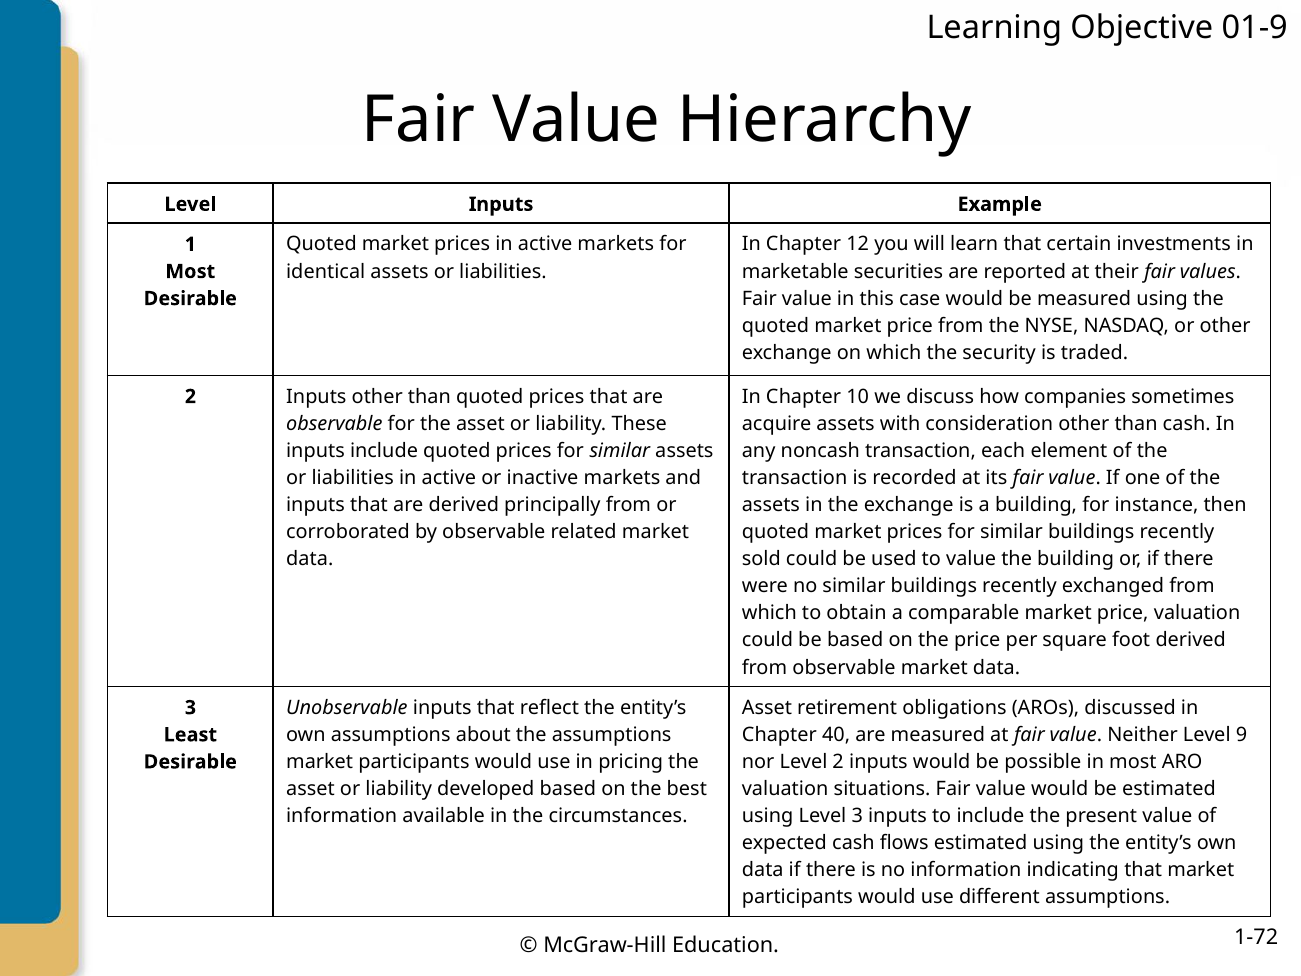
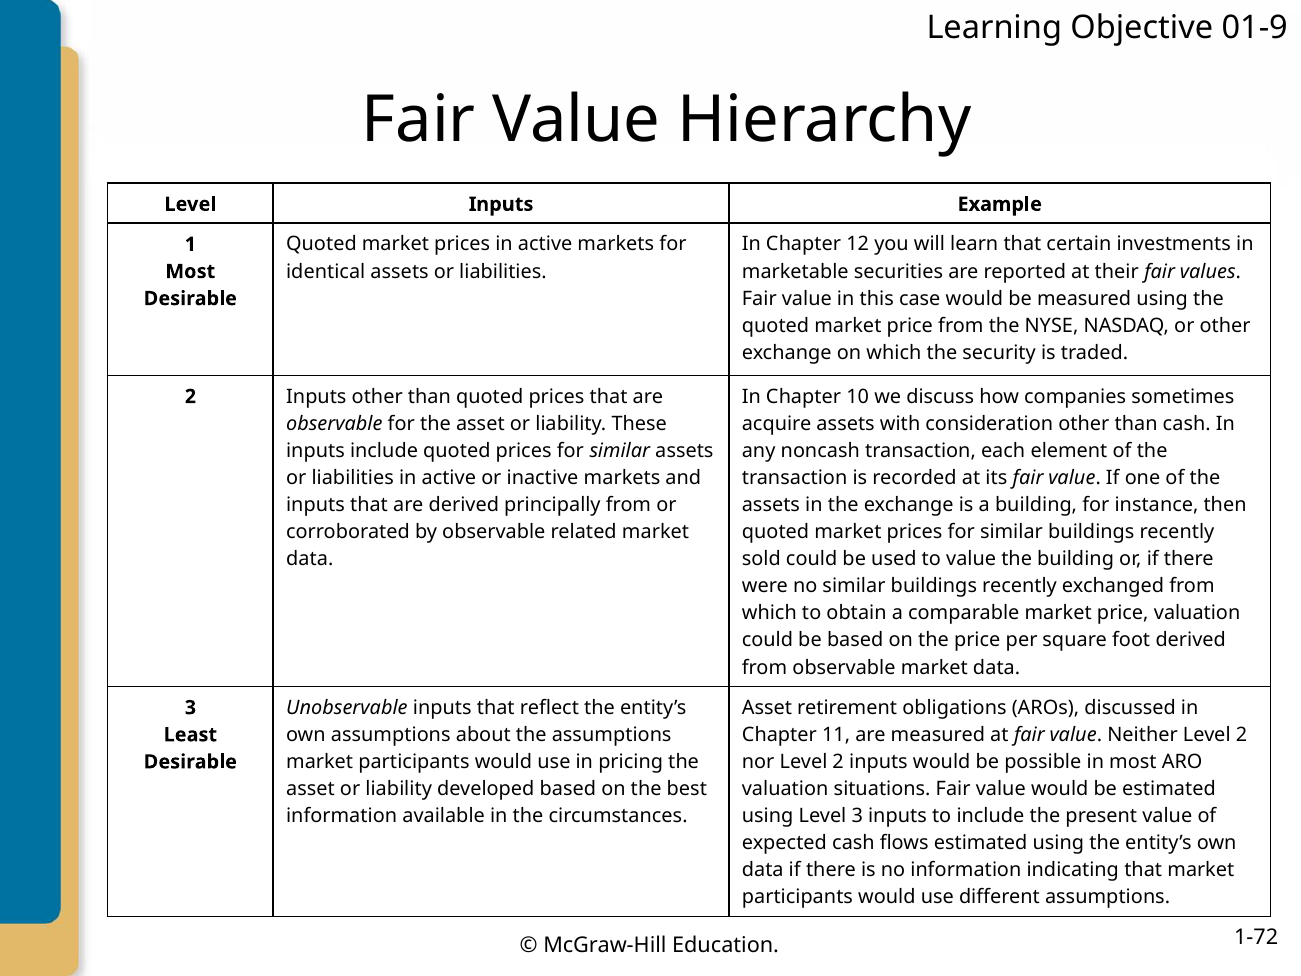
40: 40 -> 11
Neither Level 9: 9 -> 2
